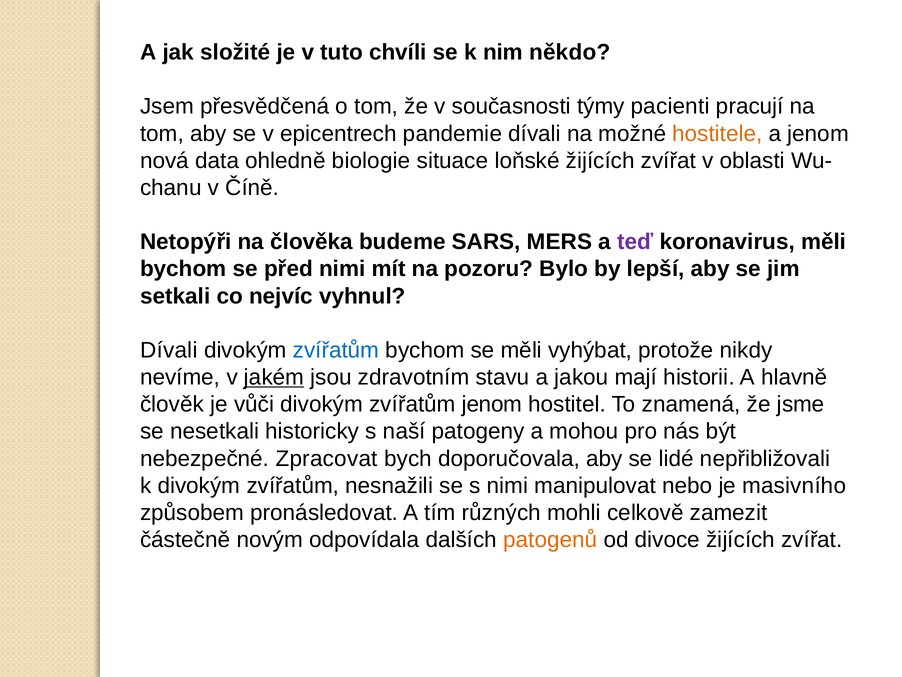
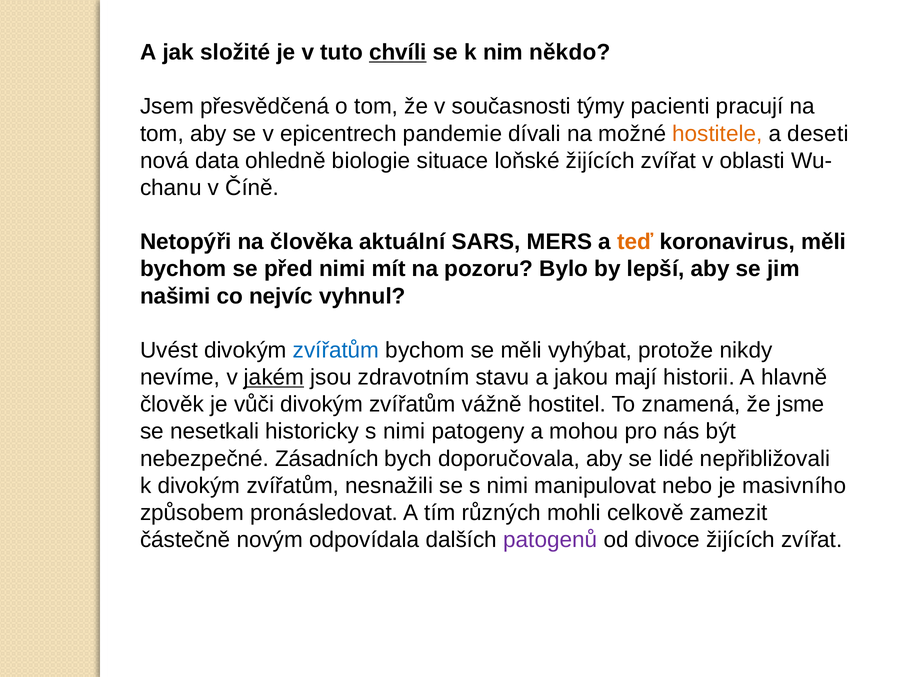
chvíli underline: none -> present
a jenom: jenom -> deseti
budeme: budeme -> aktuální
teď colour: purple -> orange
setkali: setkali -> našimi
Dívali at (169, 350): Dívali -> Uvést
zvířatům jenom: jenom -> vážně
historicky s naší: naší -> nimi
Zpracovat: Zpracovat -> Zásadních
patogenů colour: orange -> purple
